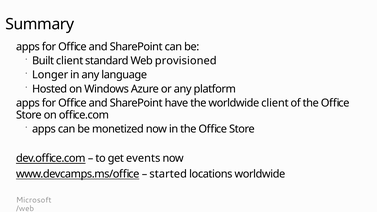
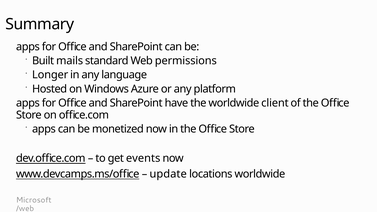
Built client: client -> mails
provisioned: provisioned -> permissions
started: started -> update
